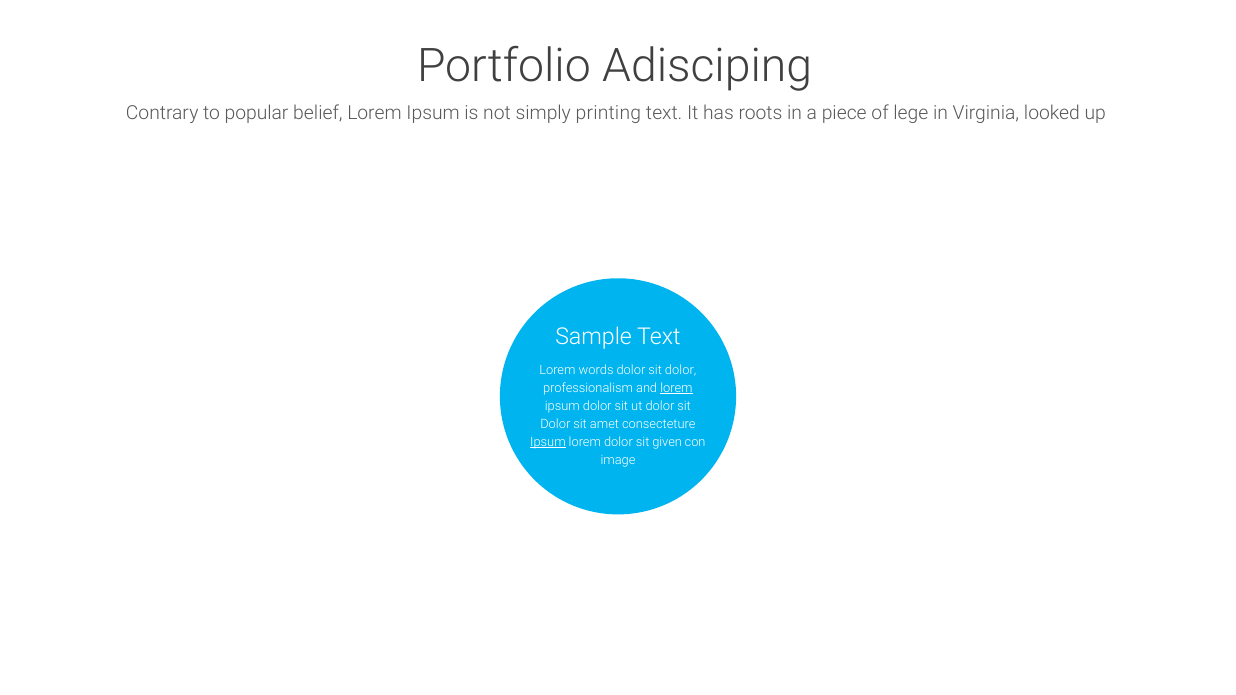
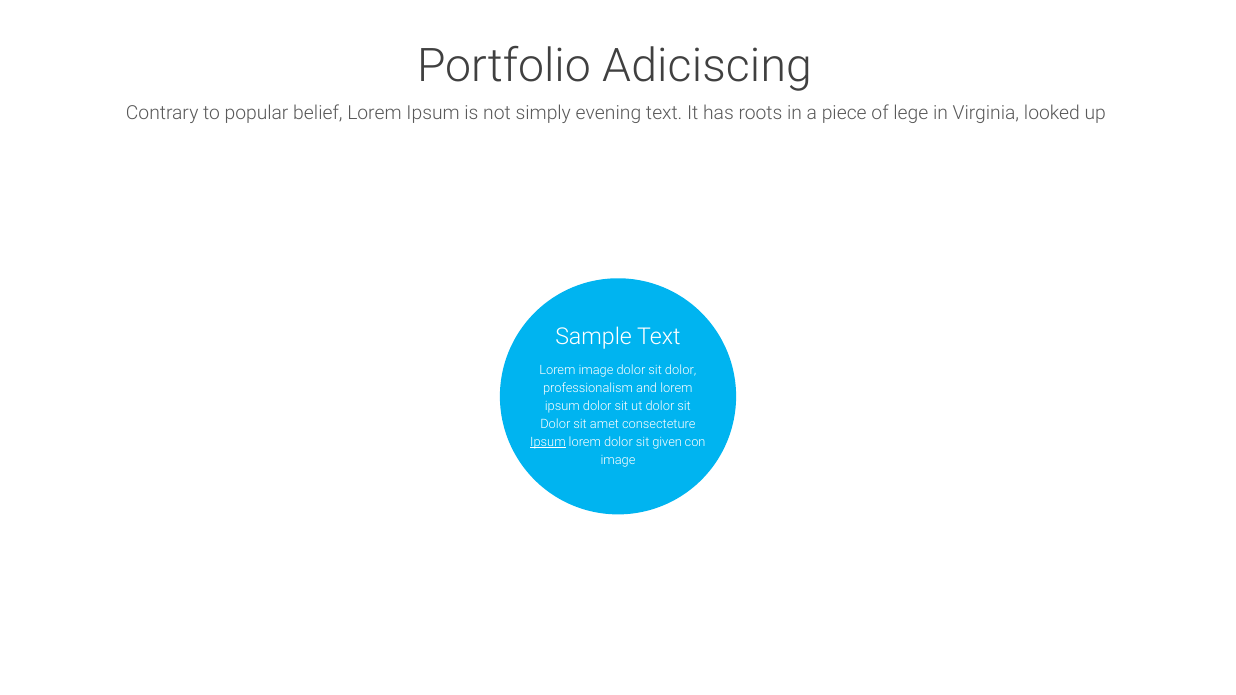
Adisciping: Adisciping -> Adiciscing
printing: printing -> evening
Lorem words: words -> image
lorem at (676, 388) underline: present -> none
